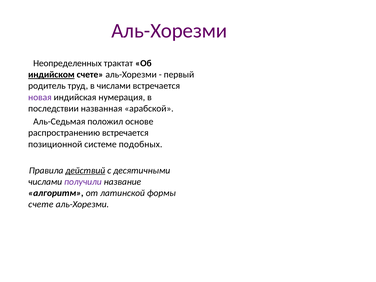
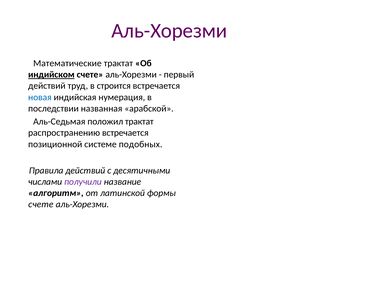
Неопределенных: Неопределенных -> Математические
родитель at (47, 86): родитель -> действий
в числами: числами -> строится
новая colour: purple -> blue
положил основе: основе -> трактат
действий at (85, 170) underline: present -> none
